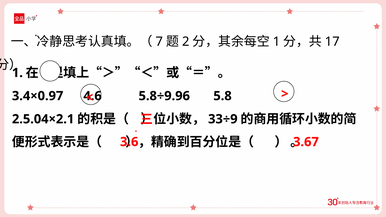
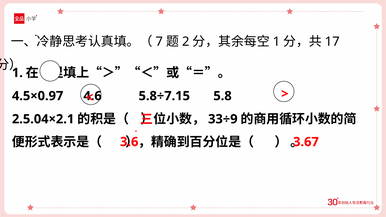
3.4×0.97: 3.4×0.97 -> 4.5×0.97
5.8÷9.96: 5.8÷9.96 -> 5.8÷7.15
